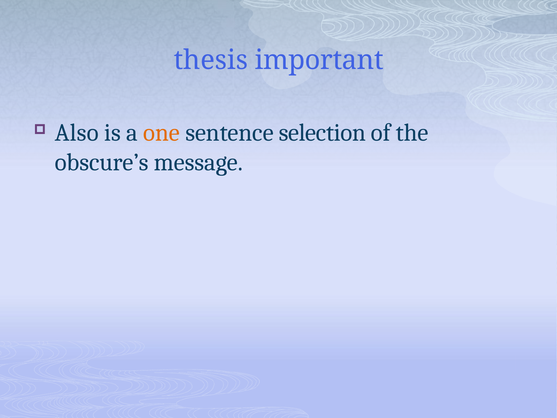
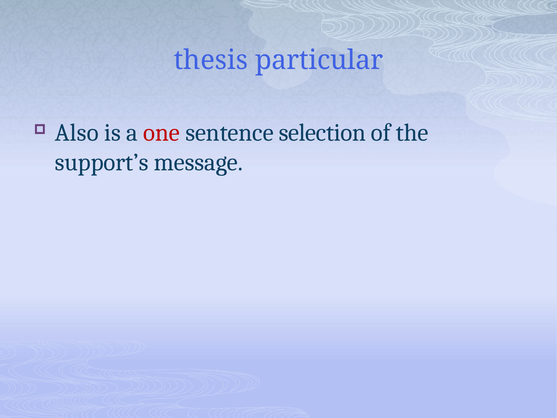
important: important -> particular
one colour: orange -> red
obscure’s: obscure’s -> support’s
